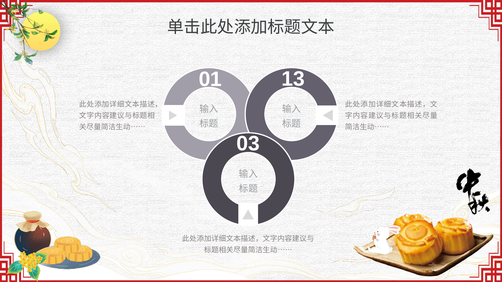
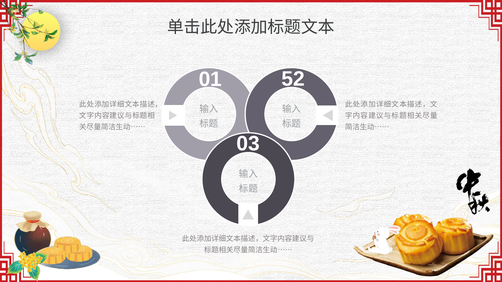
13: 13 -> 52
